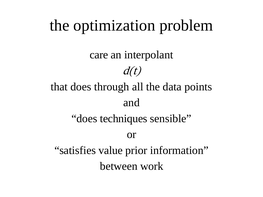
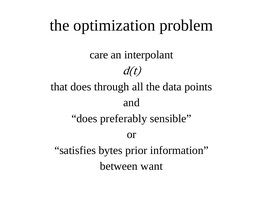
techniques: techniques -> preferably
value: value -> bytes
work: work -> want
